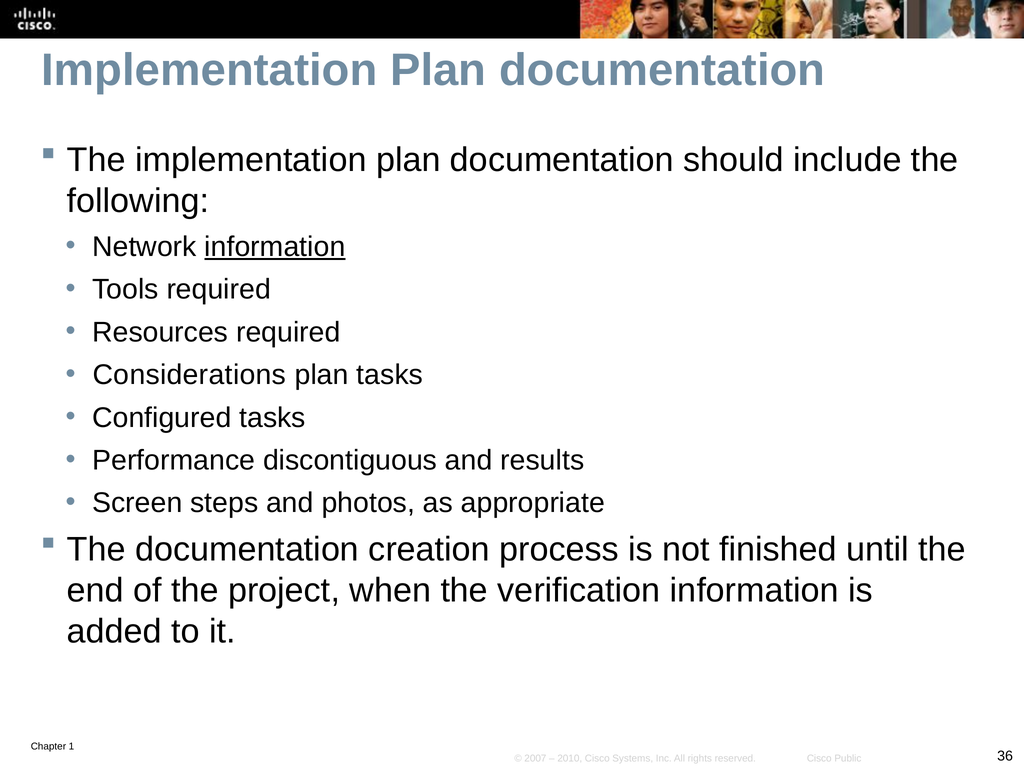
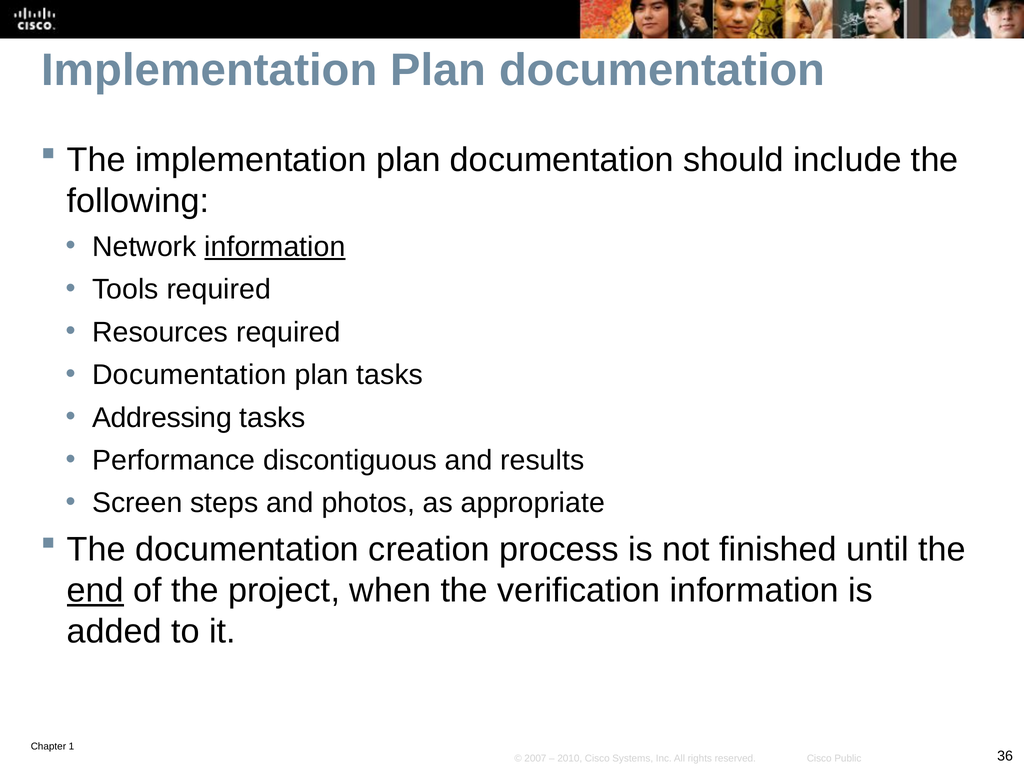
Considerations at (189, 375): Considerations -> Documentation
Configured: Configured -> Addressing
end underline: none -> present
